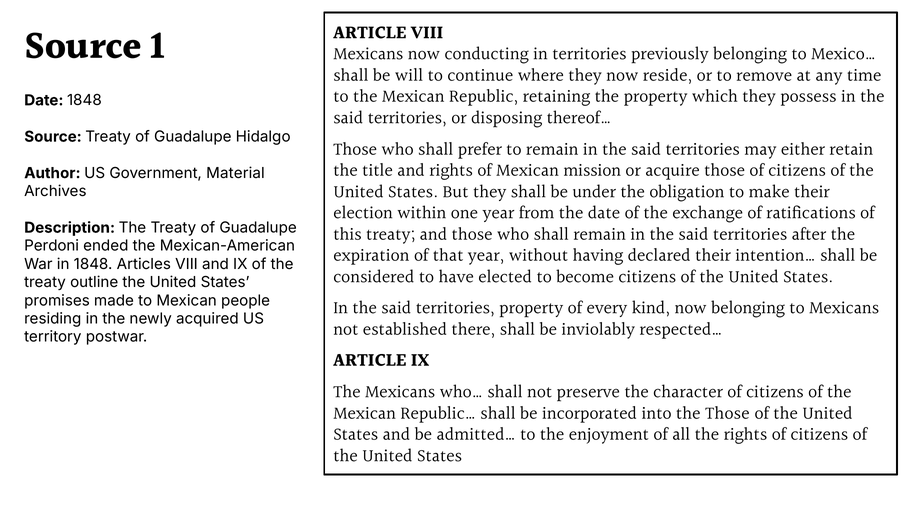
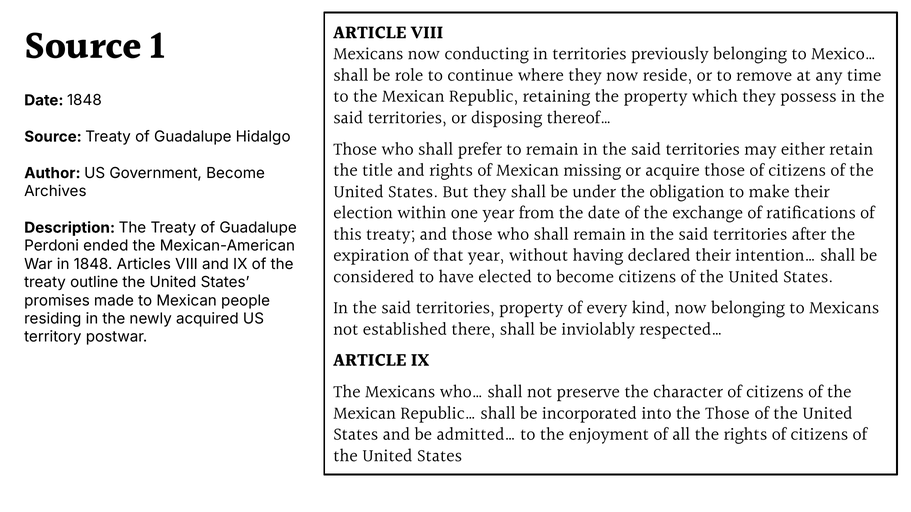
will: will -> role
mission: mission -> missing
Government Material: Material -> Become
